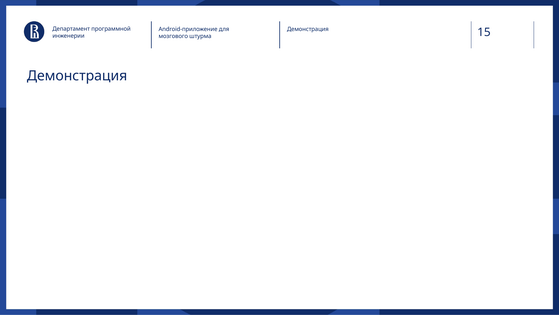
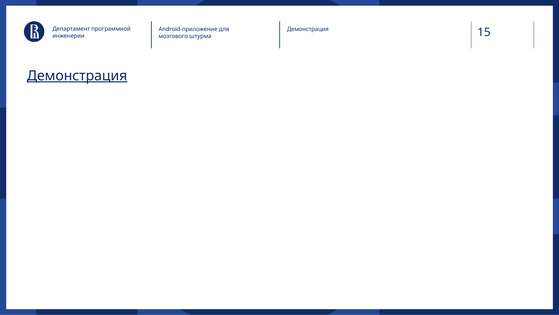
Демонстрация at (77, 76) underline: none -> present
